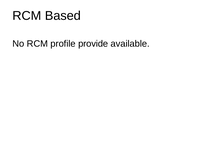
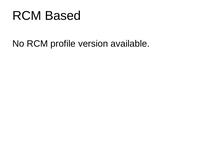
provide: provide -> version
